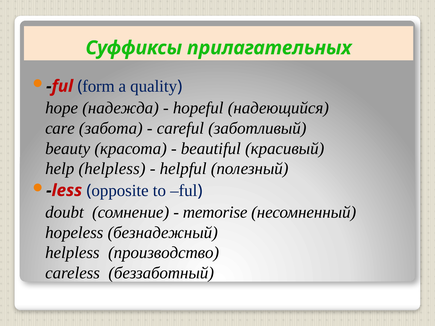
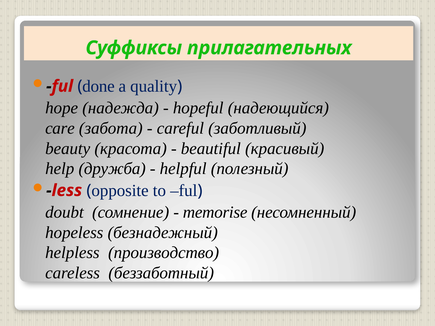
form: form -> done
help helpless: helpless -> дружба
